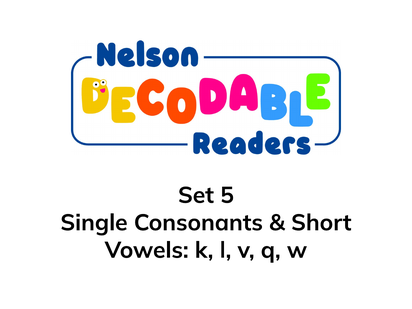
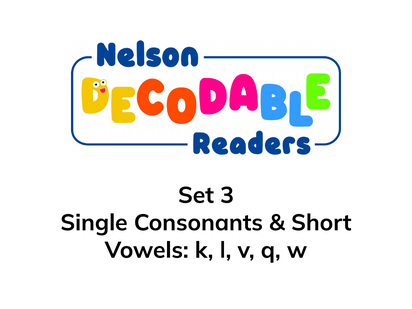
5: 5 -> 3
